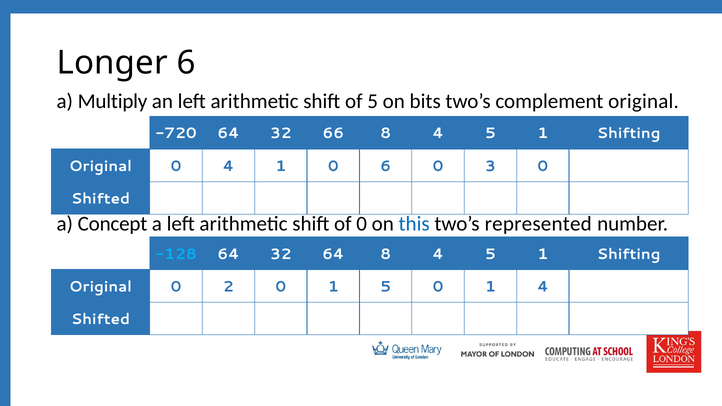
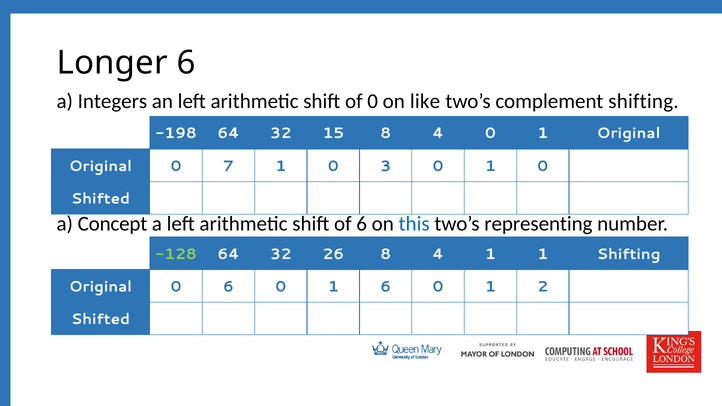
Multiply: Multiply -> Integers
of 5: 5 -> 0
bits: bits -> like
complement original: original -> shifting
-720: -720 -> -198
66: 66 -> 15
5 at (490, 134): 5 -> 0
Shifting at (629, 134): Shifting -> Original
0 4: 4 -> 7
0 6: 6 -> 3
3 at (490, 166): 3 -> 1
of 0: 0 -> 6
represented: represented -> representing
-128 colour: light blue -> light green
32 64: 64 -> 26
5 at (490, 254): 5 -> 1
0 2: 2 -> 6
1 5: 5 -> 6
1 4: 4 -> 2
